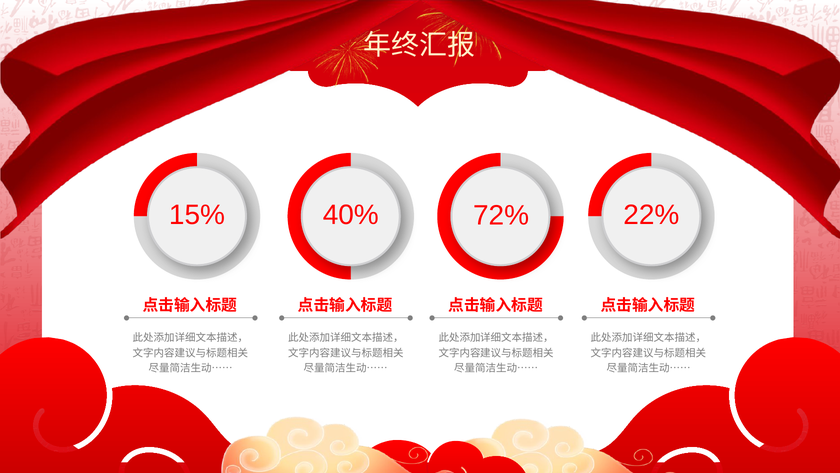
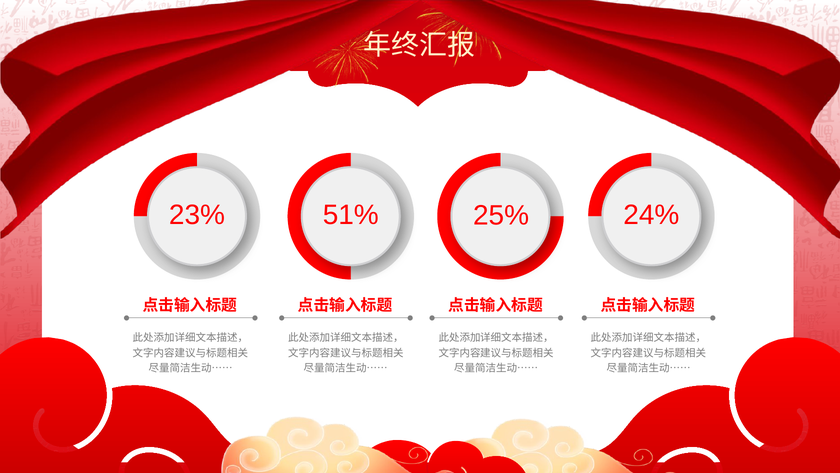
15%: 15% -> 23%
40%: 40% -> 51%
22%: 22% -> 24%
72%: 72% -> 25%
